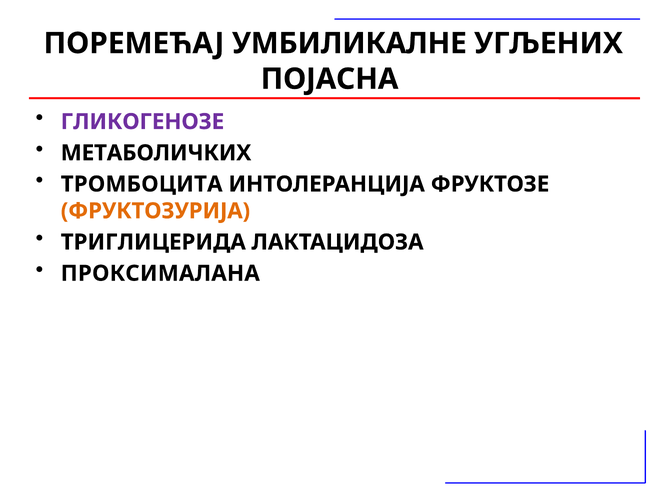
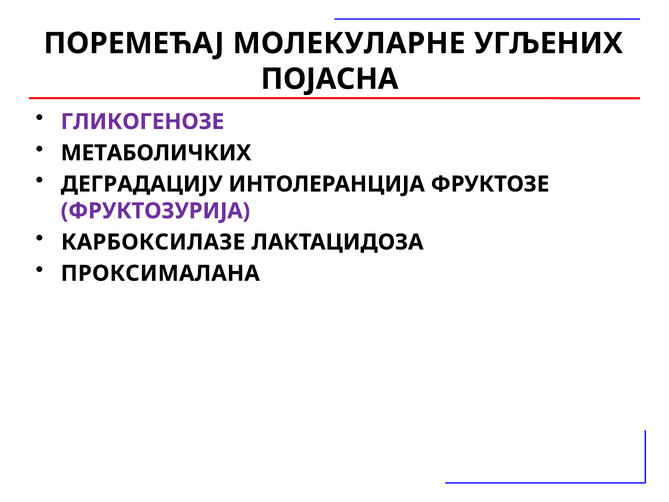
УМБИЛИКАЛНЕ: УМБИЛИКАЛНЕ -> МОЛЕКУЛАРНЕ
ТРОМБОЦИТА: ТРОМБОЦИТА -> ДЕГРАДАЦИЈУ
ФРУКТОЗУРИЈА colour: orange -> purple
ТРИГЛИЦЕРИДА: ТРИГЛИЦЕРИДА -> КАРБОКСИЛАЗЕ
